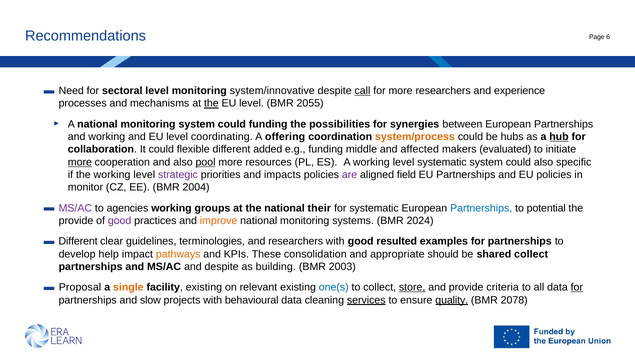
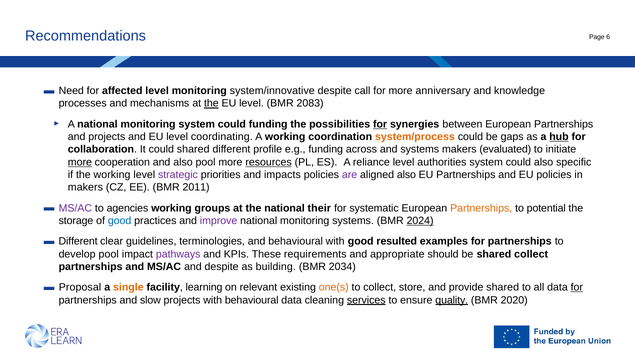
sectoral: sectoral -> affected
call underline: present -> none
more researchers: researchers -> anniversary
experience: experience -> knowledge
2055: 2055 -> 2083
for at (380, 124) underline: none -> present
and working: working -> projects
A offering: offering -> working
hubs: hubs -> gaps
could flexible: flexible -> shared
added: added -> profile
middle: middle -> across
and affected: affected -> systems
pool at (206, 162) underline: present -> none
resources underline: none -> present
A working: working -> reliance
level systematic: systematic -> authorities
aligned field: field -> also
monitor at (85, 188): monitor -> makers
2004: 2004 -> 2011
Partnerships at (481, 208) colour: blue -> orange
provide at (76, 221): provide -> storage
good at (120, 221) colour: purple -> blue
improve colour: orange -> purple
2024 underline: none -> present
and researchers: researchers -> behavioural
develop help: help -> pool
pathways colour: orange -> purple
consolidation: consolidation -> requirements
2003: 2003 -> 2034
facility existing: existing -> learning
one(s colour: blue -> orange
store underline: present -> none
provide criteria: criteria -> shared
2078: 2078 -> 2020
